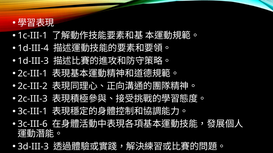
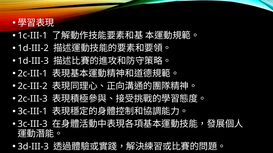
1d-III-4: 1d-III-4 -> 1d-III-2
3c-III-6: 3c-III-6 -> 3c-III-3
